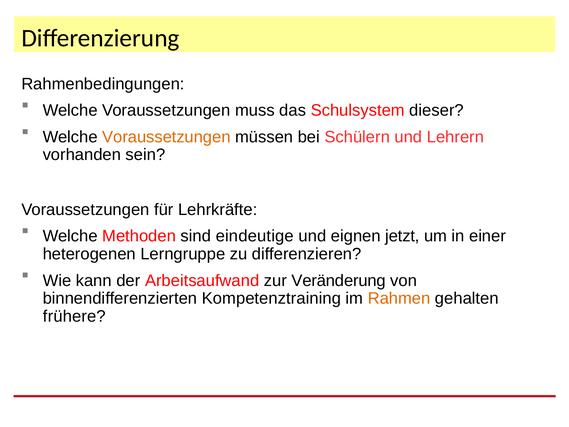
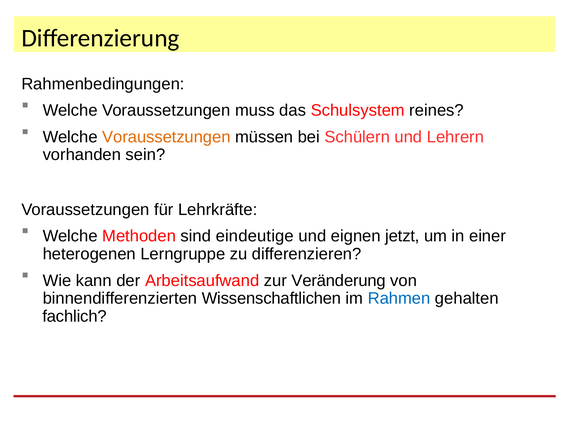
dieser: dieser -> reines
Kompetenztraining: Kompetenztraining -> Wissenschaftlichen
Rahmen colour: orange -> blue
frühere: frühere -> fachlich
